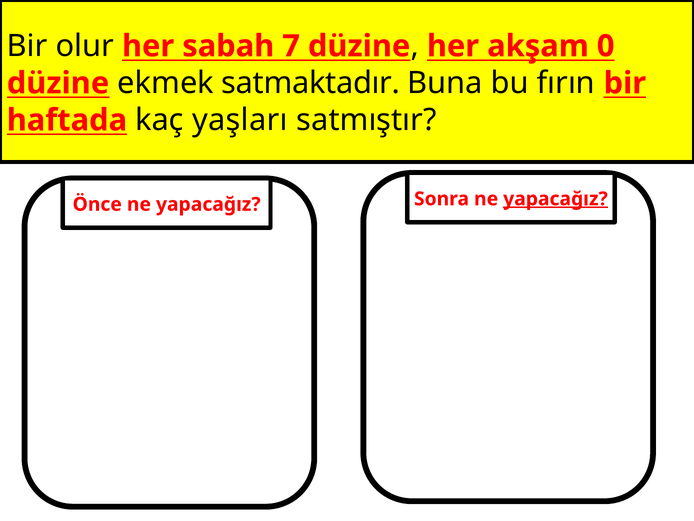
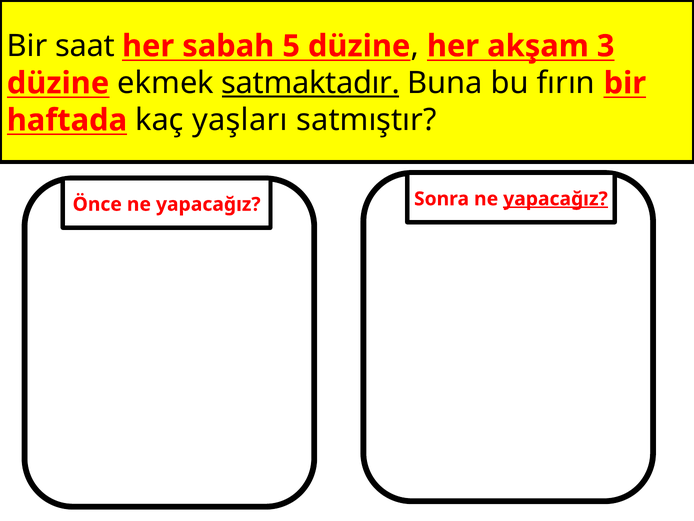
olur: olur -> saat
7: 7 -> 5
0: 0 -> 3
satmaktadır underline: none -> present
